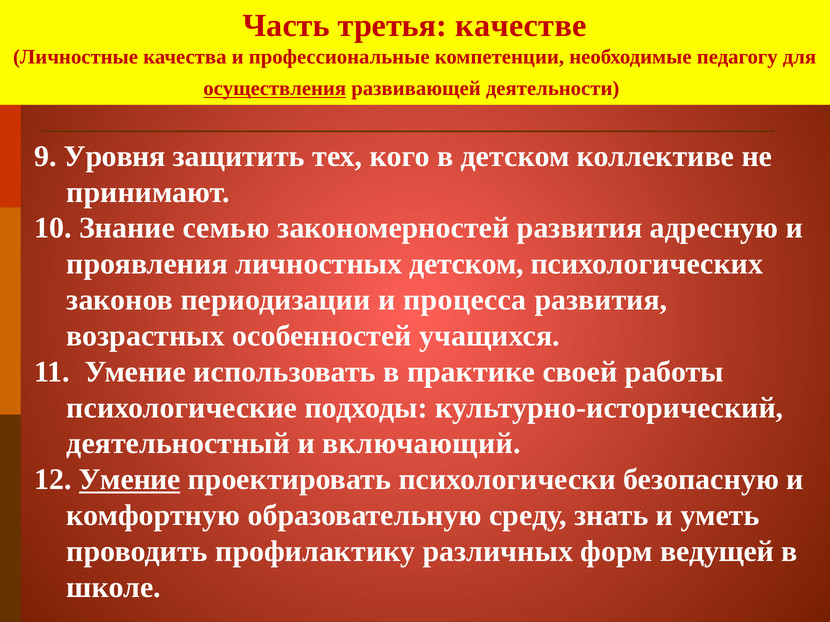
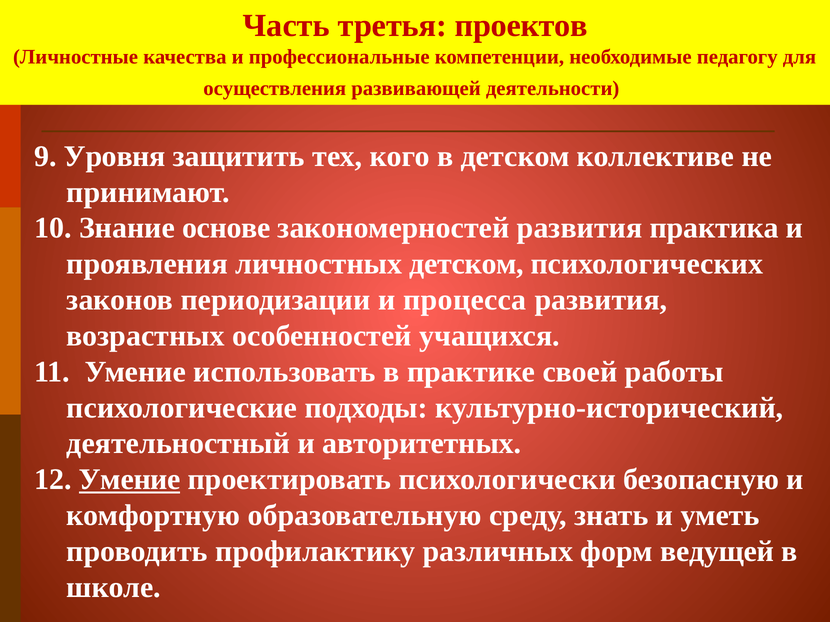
качестве: качестве -> проектов
осуществления underline: present -> none
семью: семью -> основе
адресную: адресную -> практика
включающий: включающий -> авторитетных
